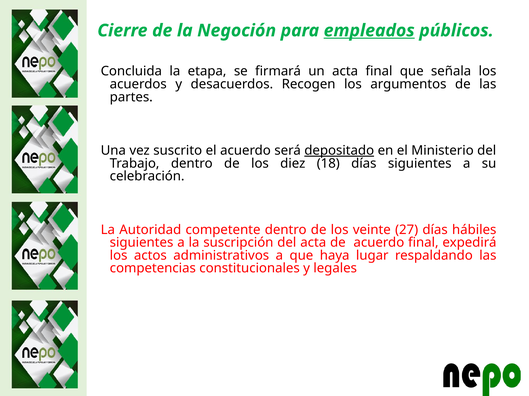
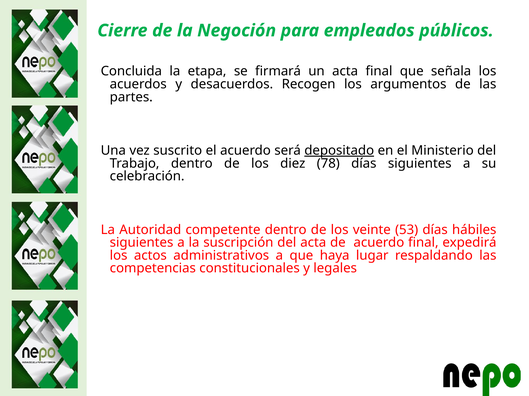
empleados underline: present -> none
18: 18 -> 78
27: 27 -> 53
